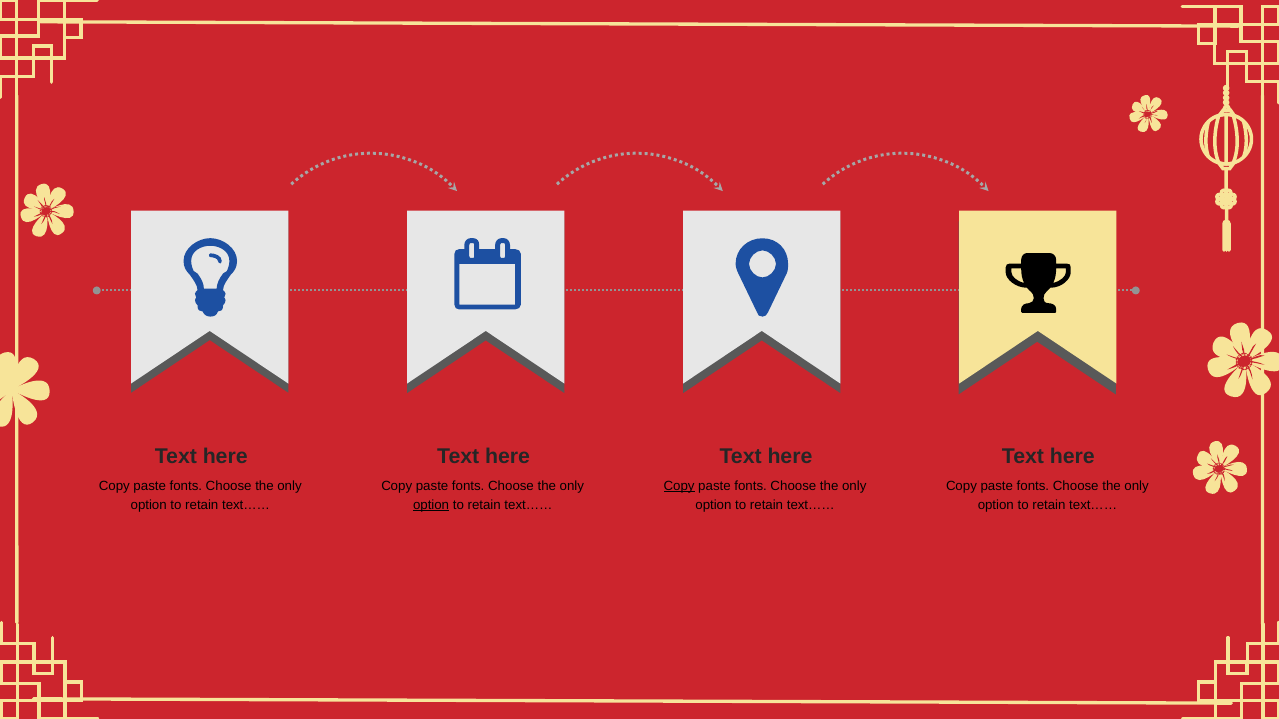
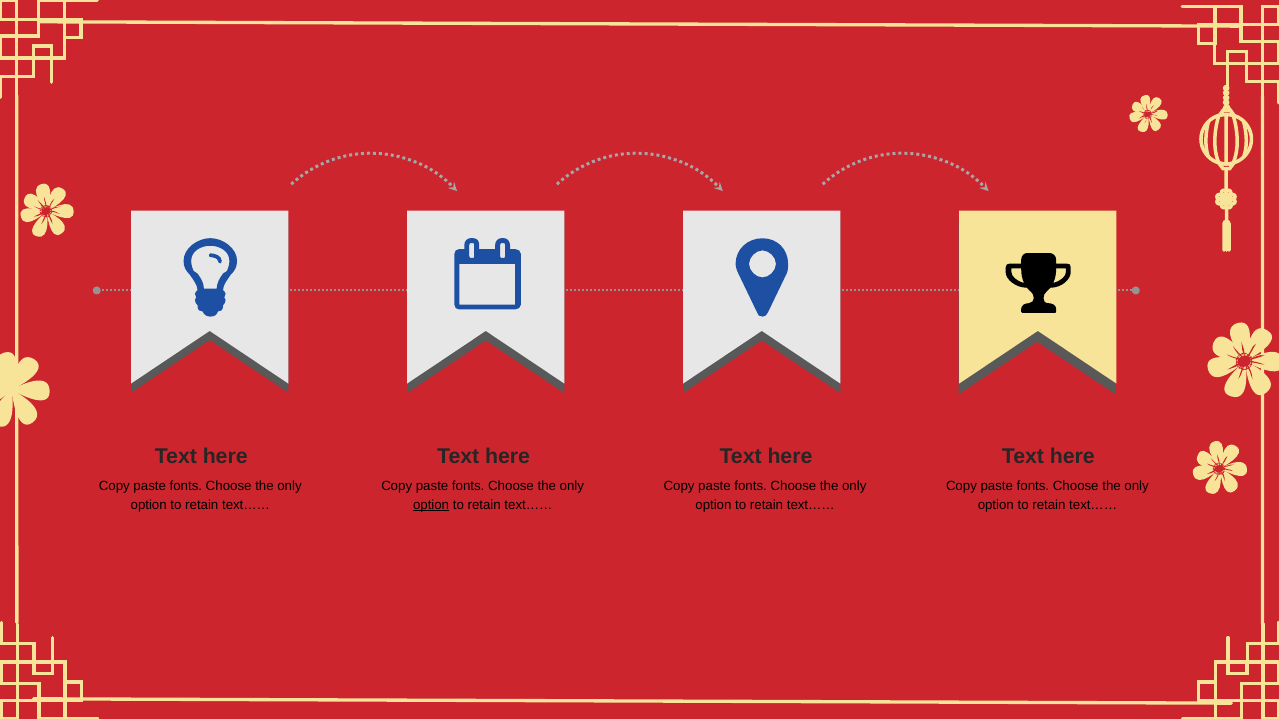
Copy at (679, 486) underline: present -> none
